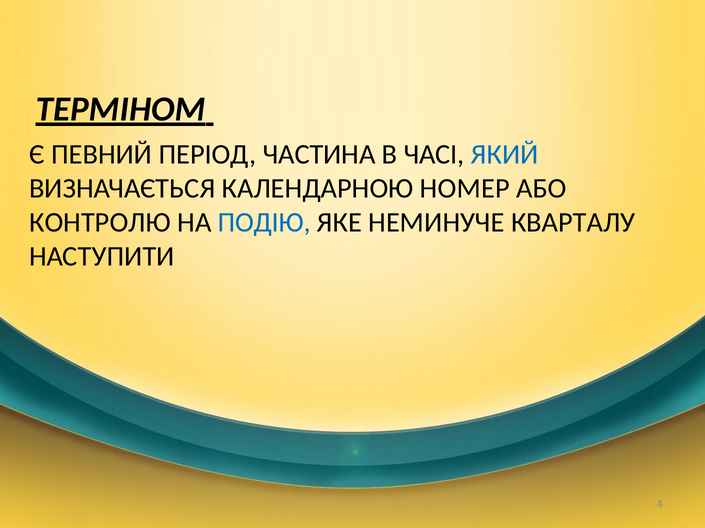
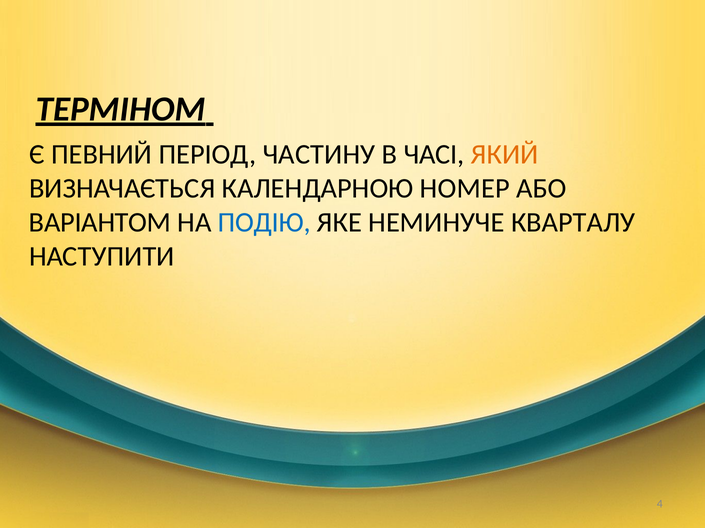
ЧАСТИНА: ЧАСТИНА -> ЧАСТИНУ
ЯКИЙ colour: blue -> orange
КОНТРОЛЮ: КОНТРОЛЮ -> ВАРІАНТОМ
